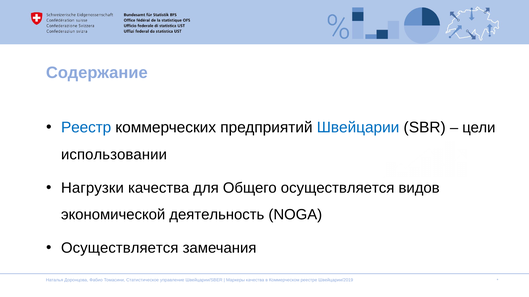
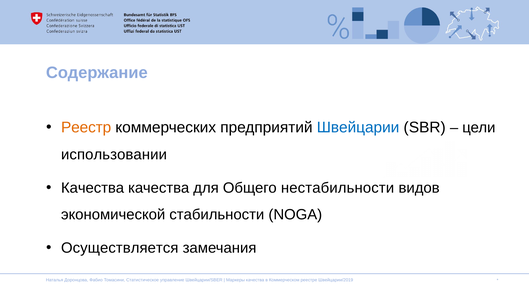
Реестр colour: blue -> orange
Нагрузки at (92, 188): Нагрузки -> Качества
Общего осуществляется: осуществляется -> нестабильности
деятельность: деятельность -> стабильности
